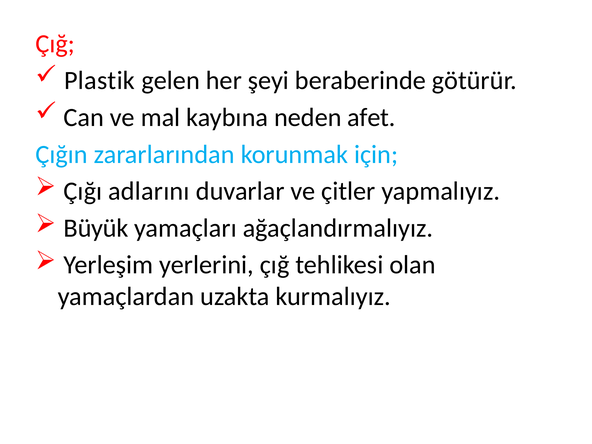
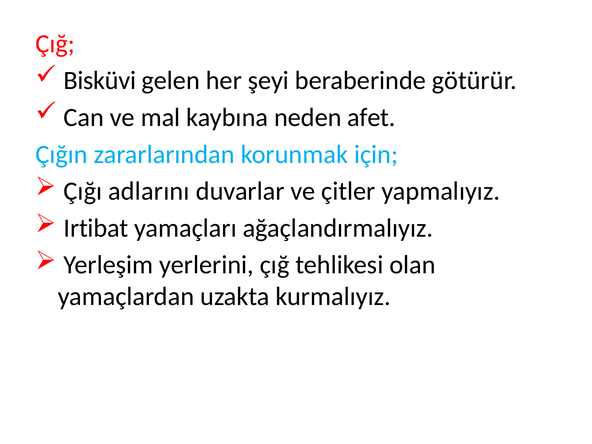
Plastik: Plastik -> Bisküvi
Büyük: Büyük -> Irtibat
